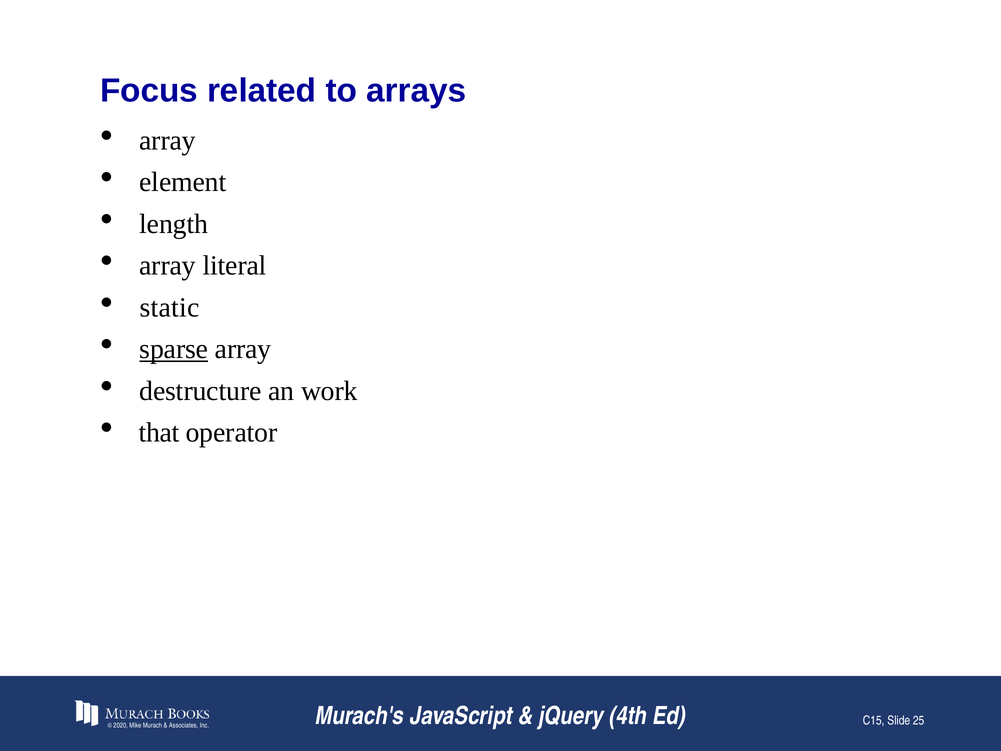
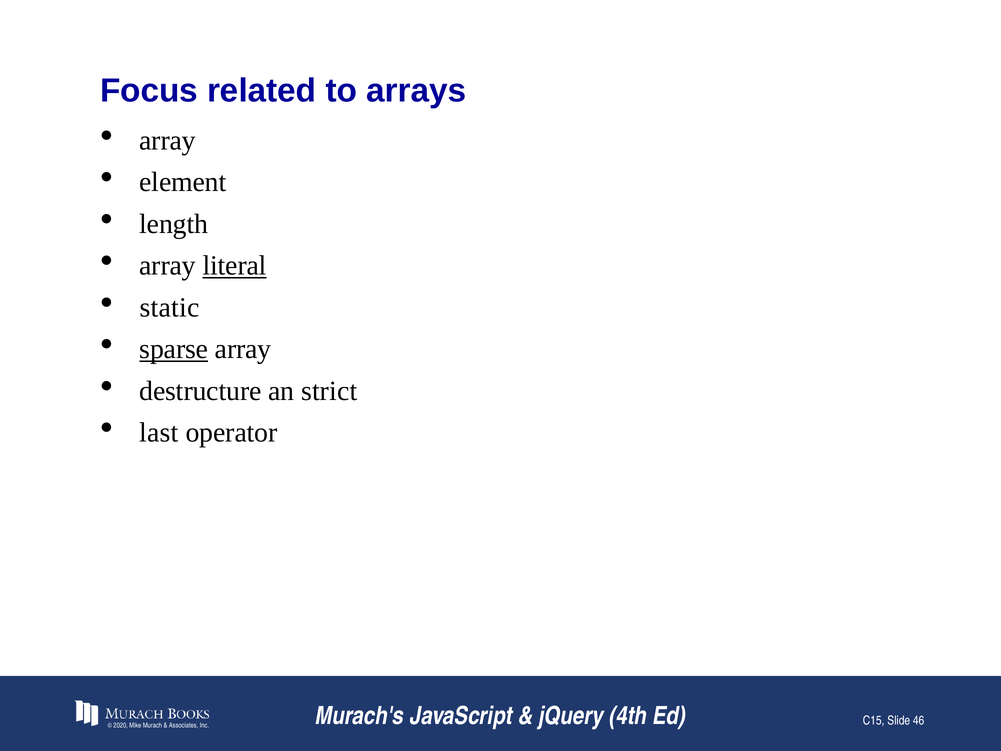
literal underline: none -> present
work: work -> strict
that: that -> last
25: 25 -> 46
